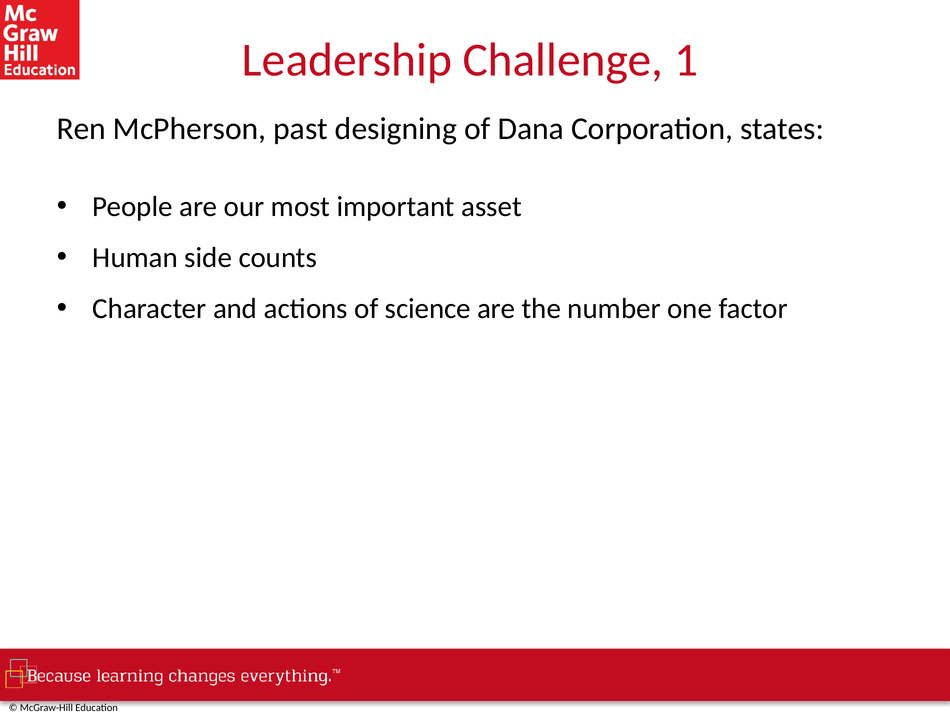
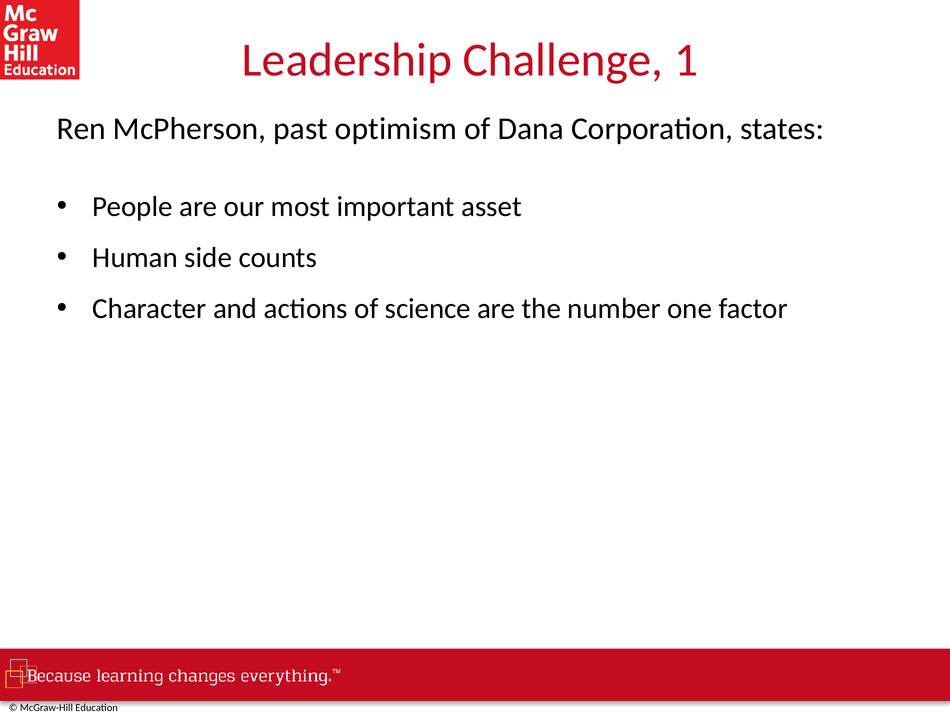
designing: designing -> optimism
